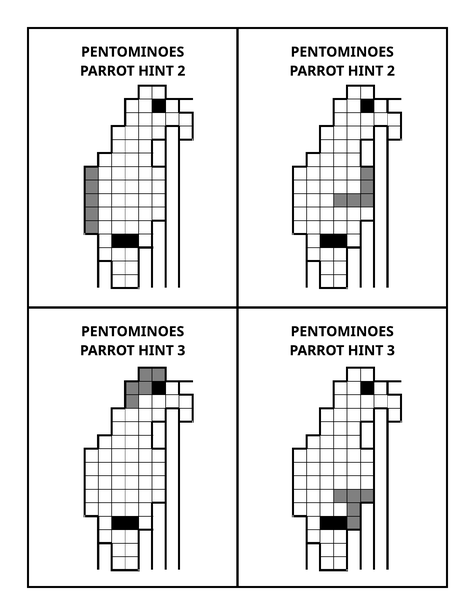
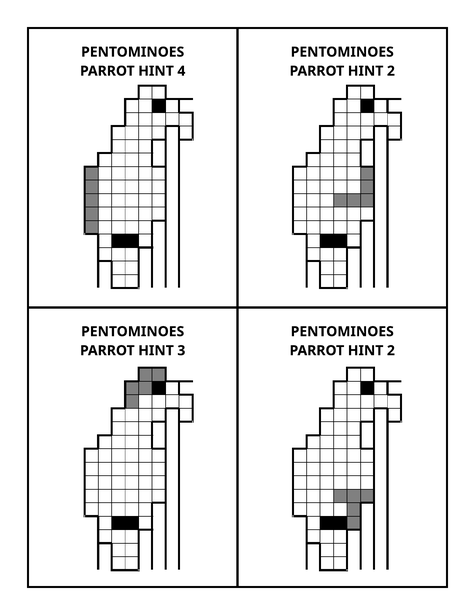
2 at (181, 71): 2 -> 4
3 at (391, 350): 3 -> 2
